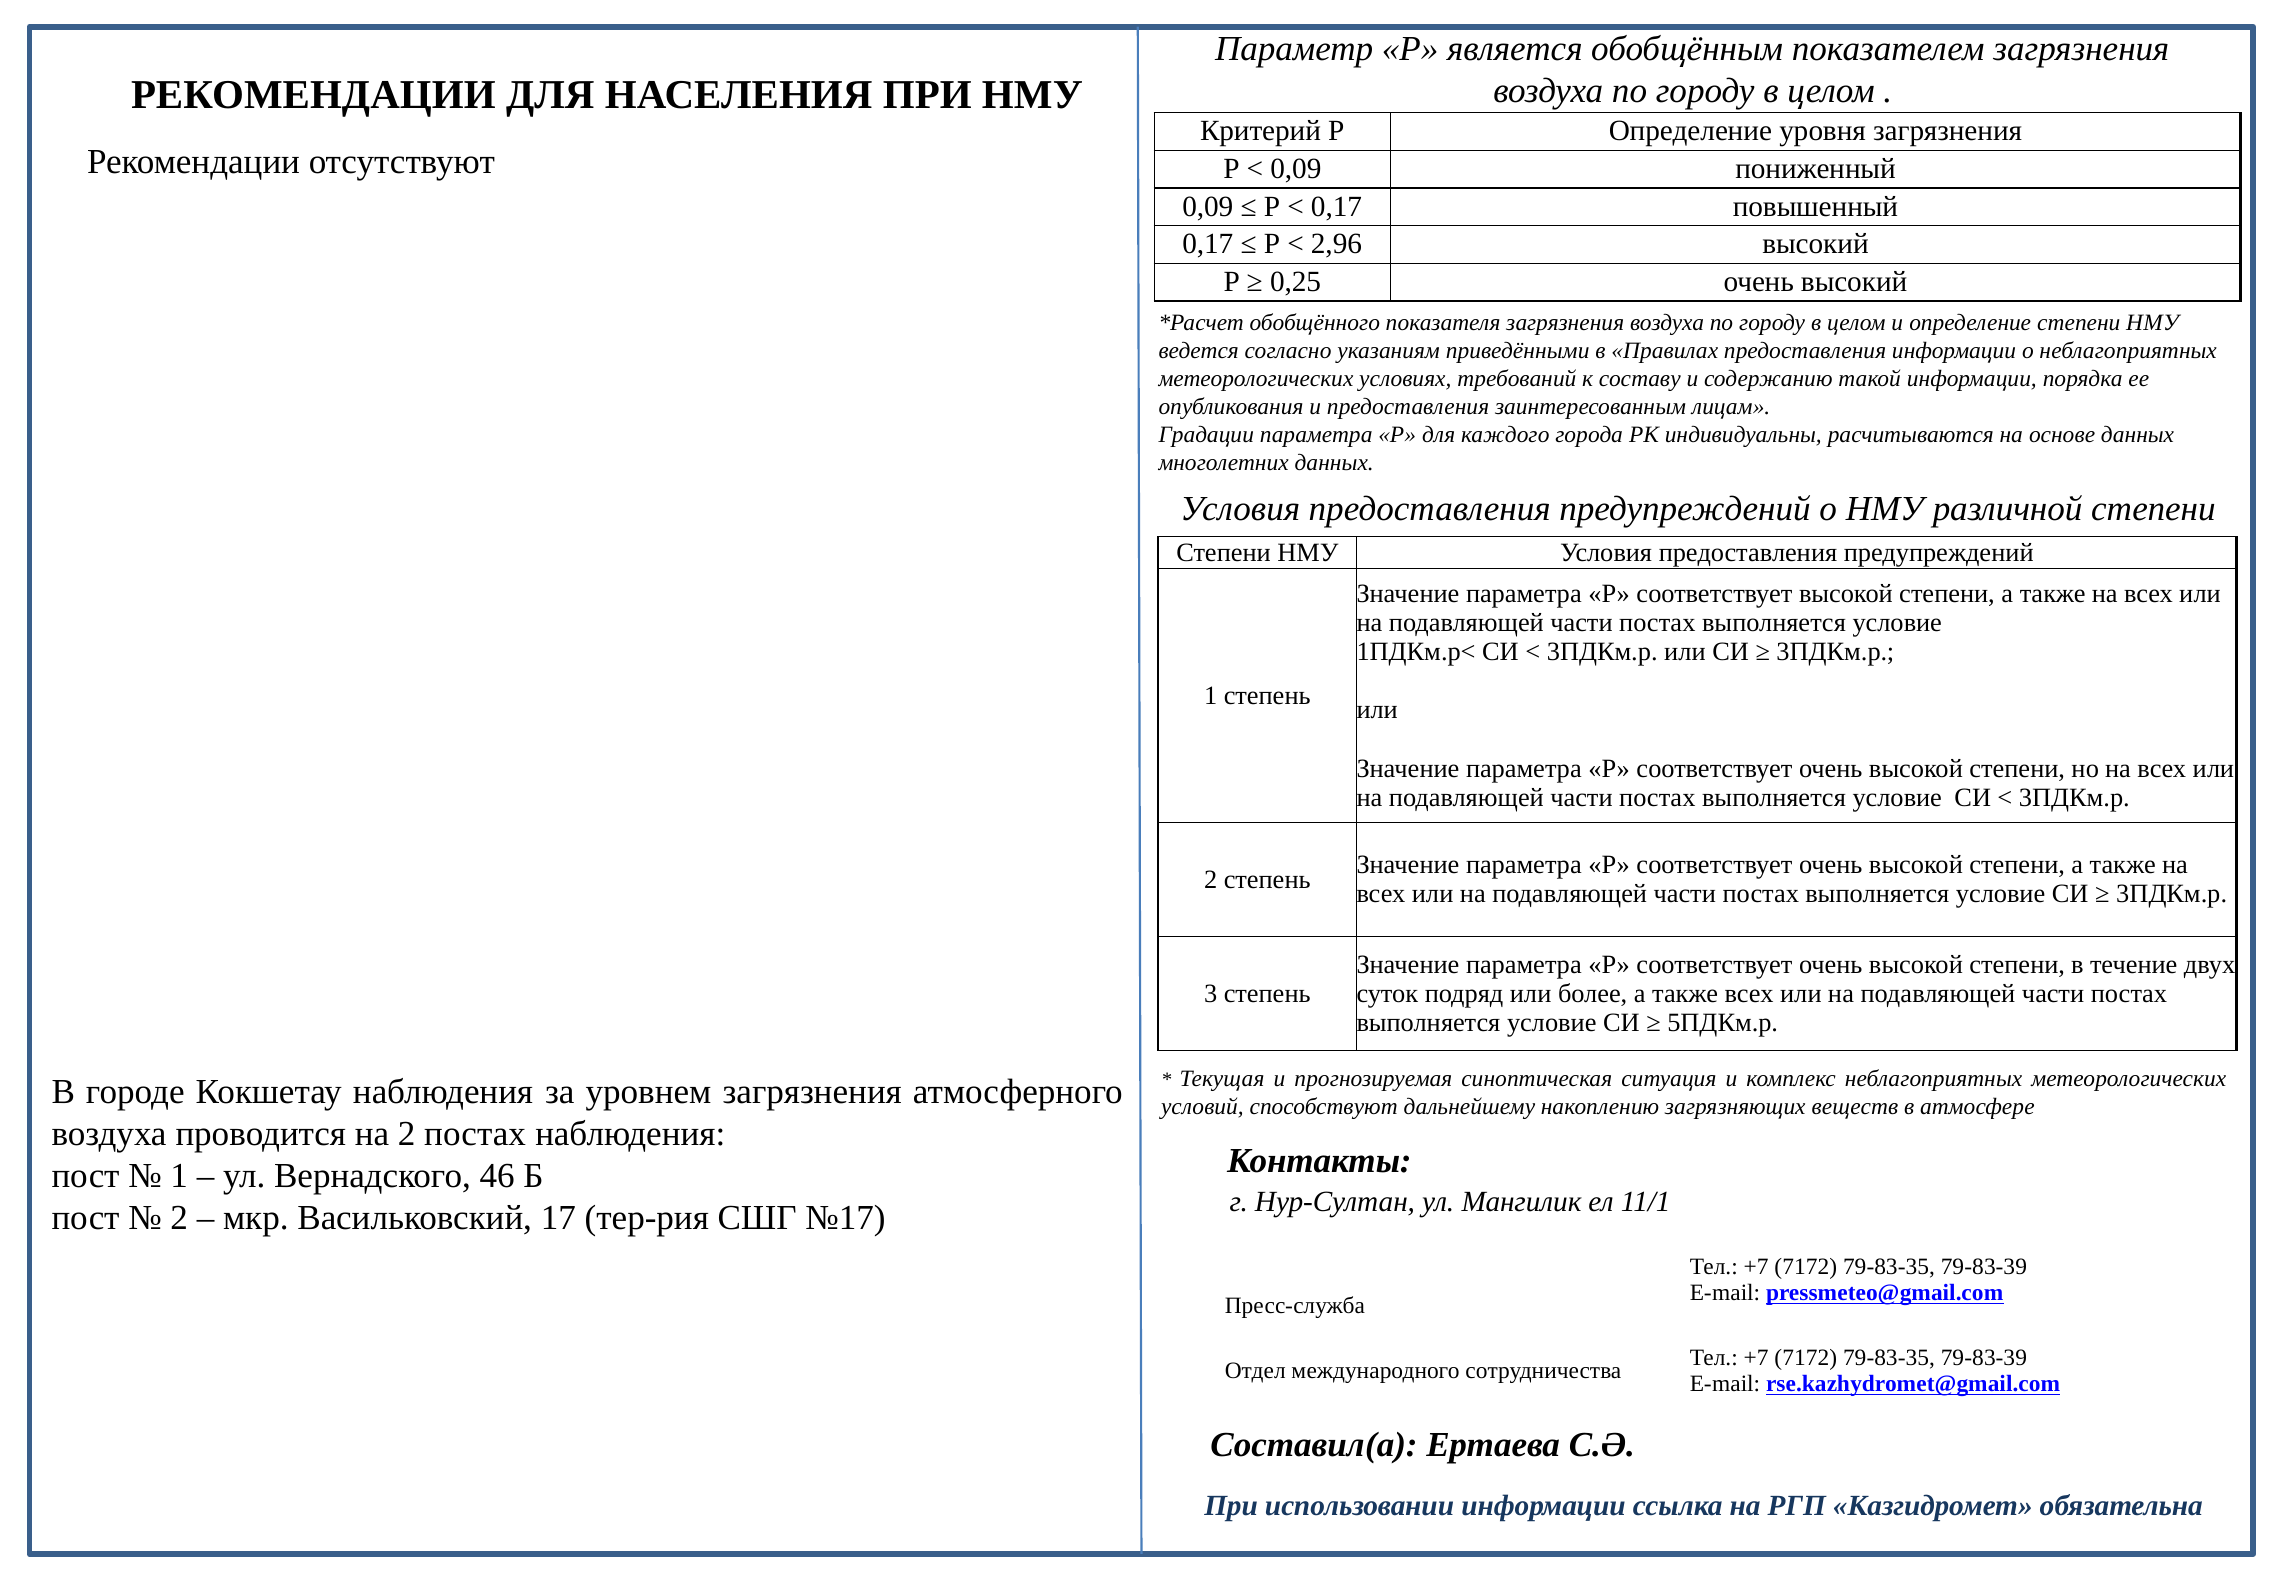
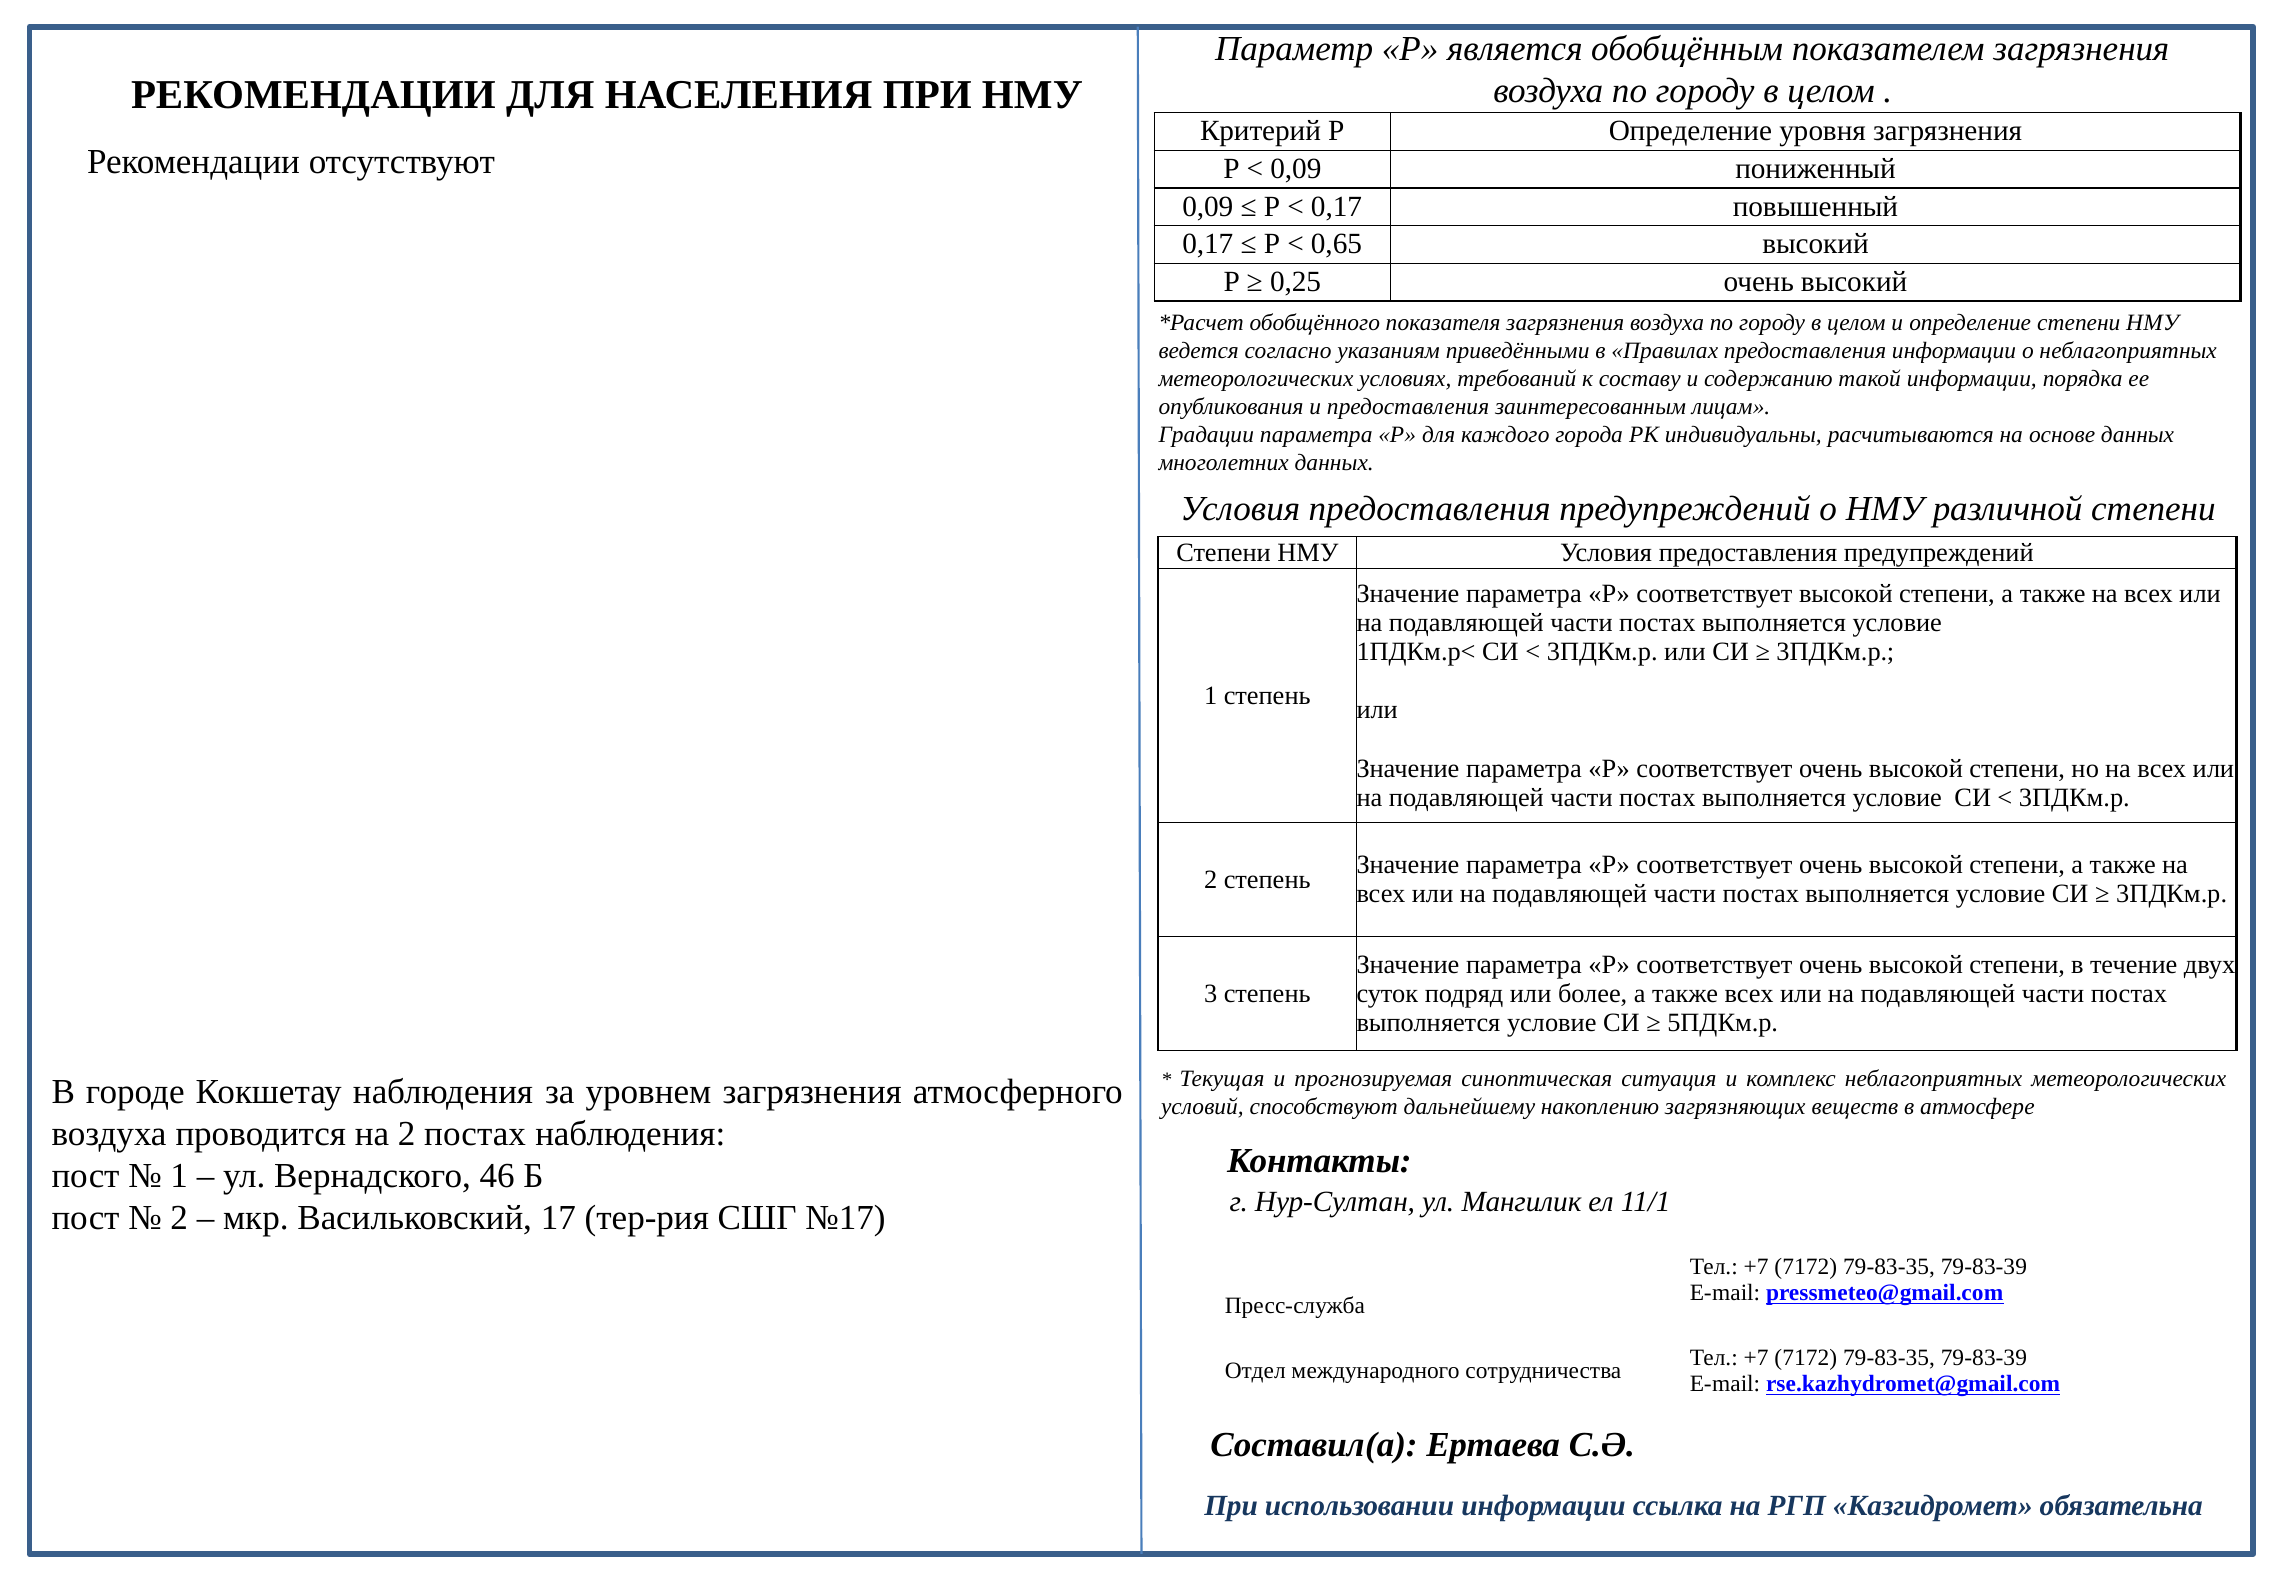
2,96: 2,96 -> 0,65
